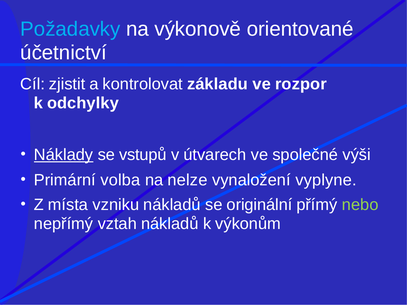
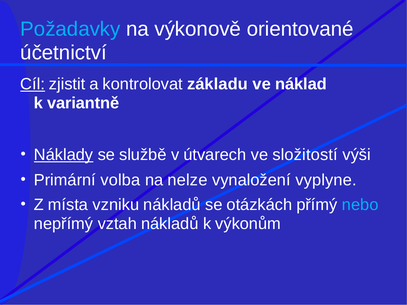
Cíl underline: none -> present
rozpor: rozpor -> náklad
odchylky: odchylky -> variantně
vstupů: vstupů -> službě
společné: společné -> složitostí
originální: originální -> otázkách
nebo colour: light green -> light blue
